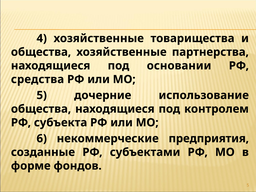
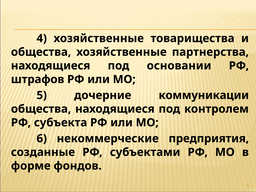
средства: средства -> штрафов
использование: использование -> коммуникации
